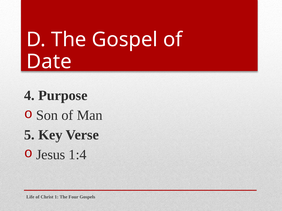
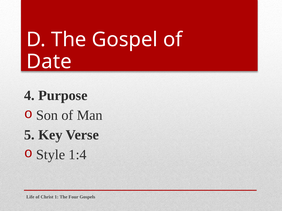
Jesus: Jesus -> Style
